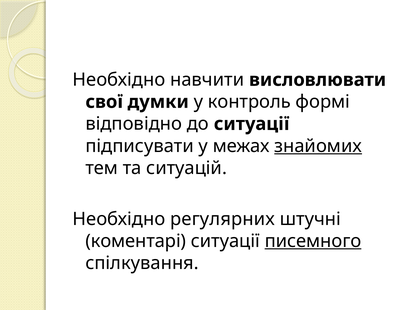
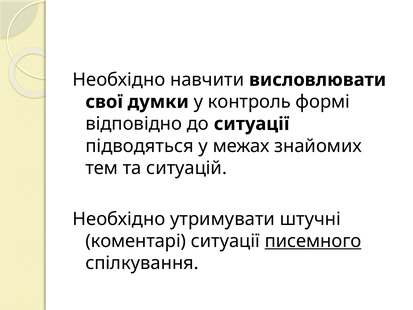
підписувати: підписувати -> підводяться
знайомих underline: present -> none
регулярних: регулярних -> утримувати
